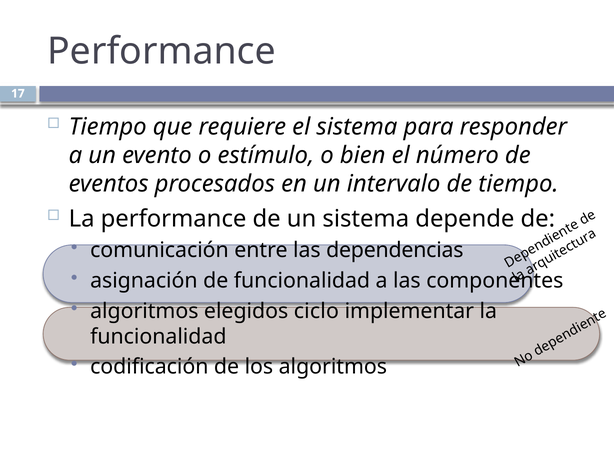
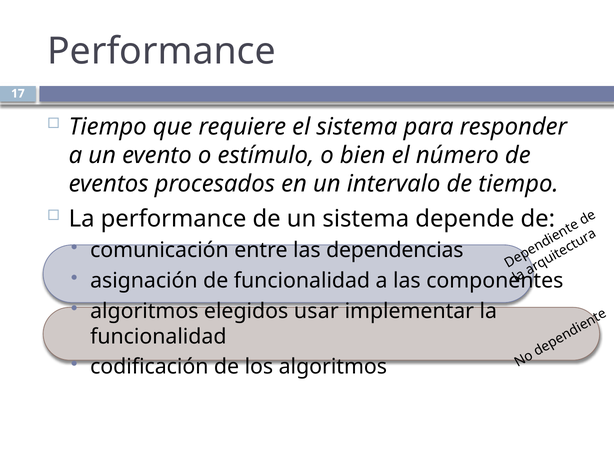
ciclo: ciclo -> usar
